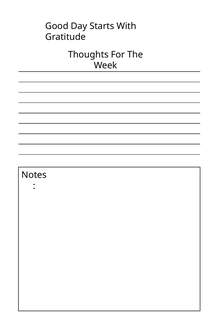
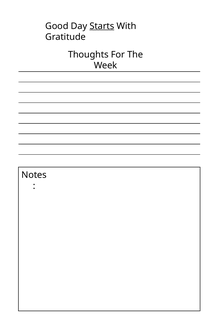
Starts underline: none -> present
